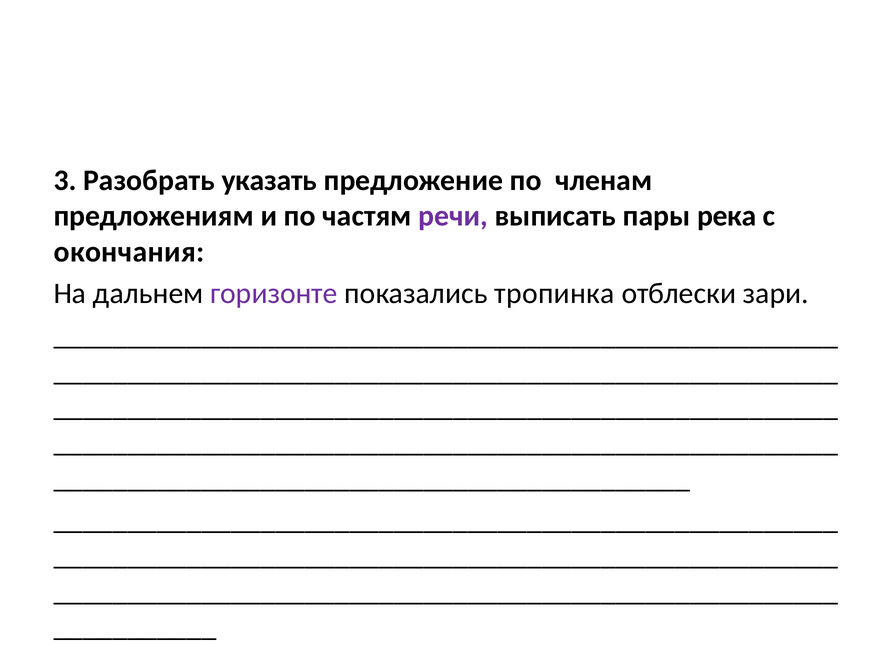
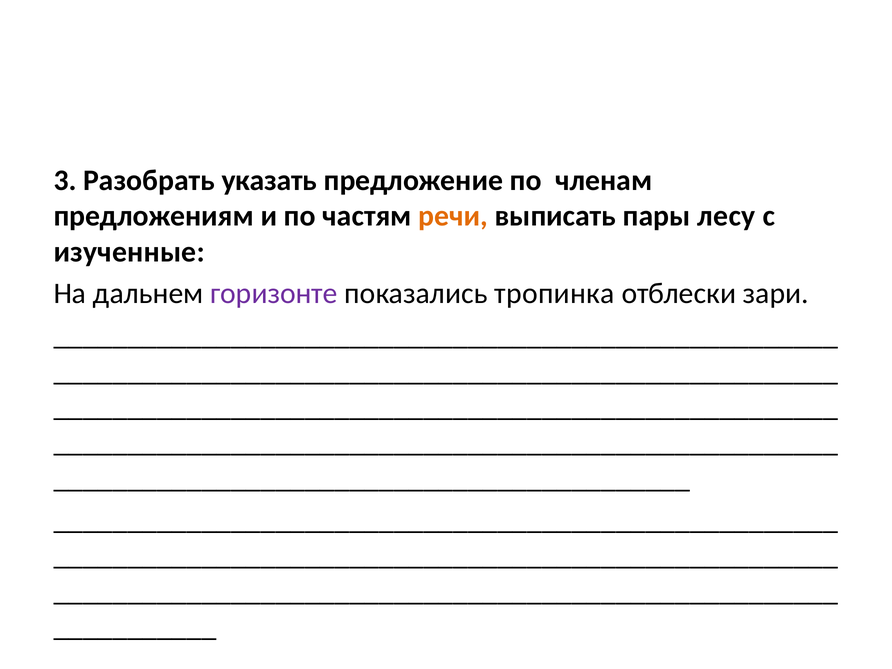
речи colour: purple -> orange
река: река -> лесу
окончания: окончания -> изученные
